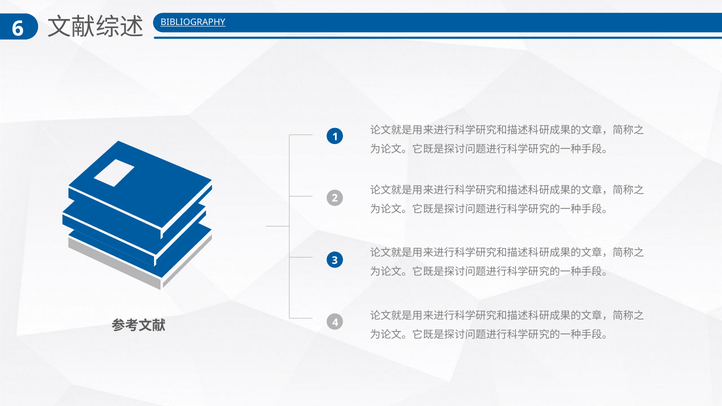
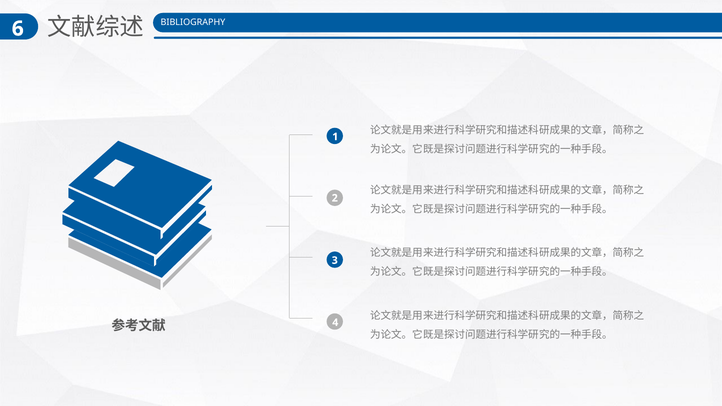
BIBLIOGRAPHY underline: present -> none
